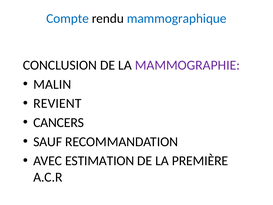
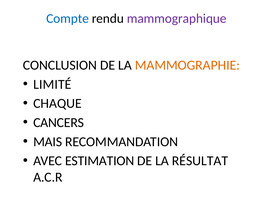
mammographique colour: blue -> purple
MAMMOGRAPHIE colour: purple -> orange
MALIN: MALIN -> LIMITÉ
REVIENT: REVIENT -> CHAQUE
SAUF: SAUF -> MAIS
PREMIÈRE: PREMIÈRE -> RÉSULTAT
